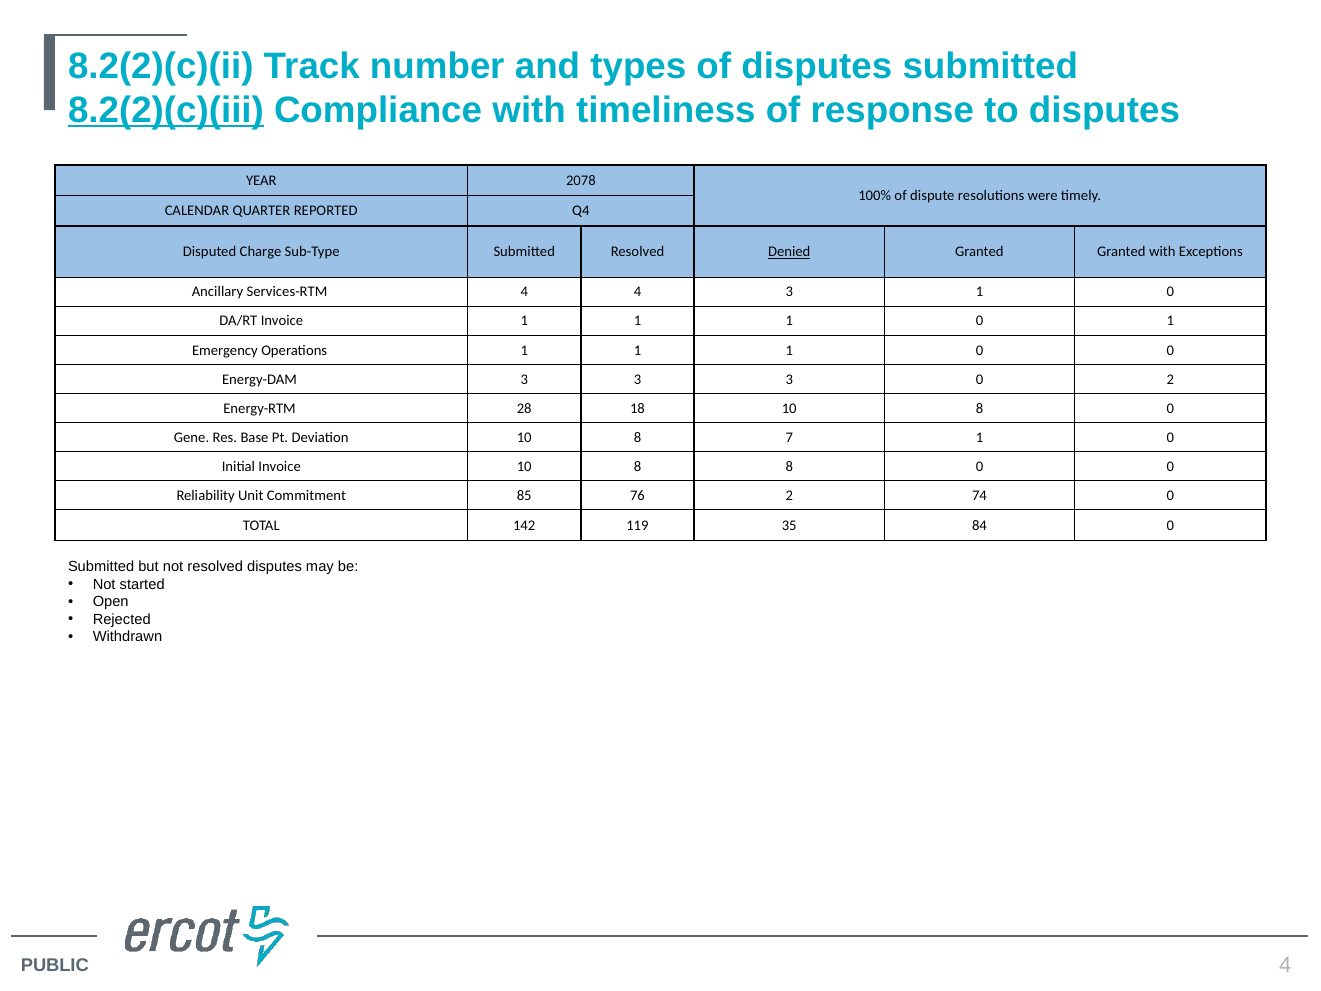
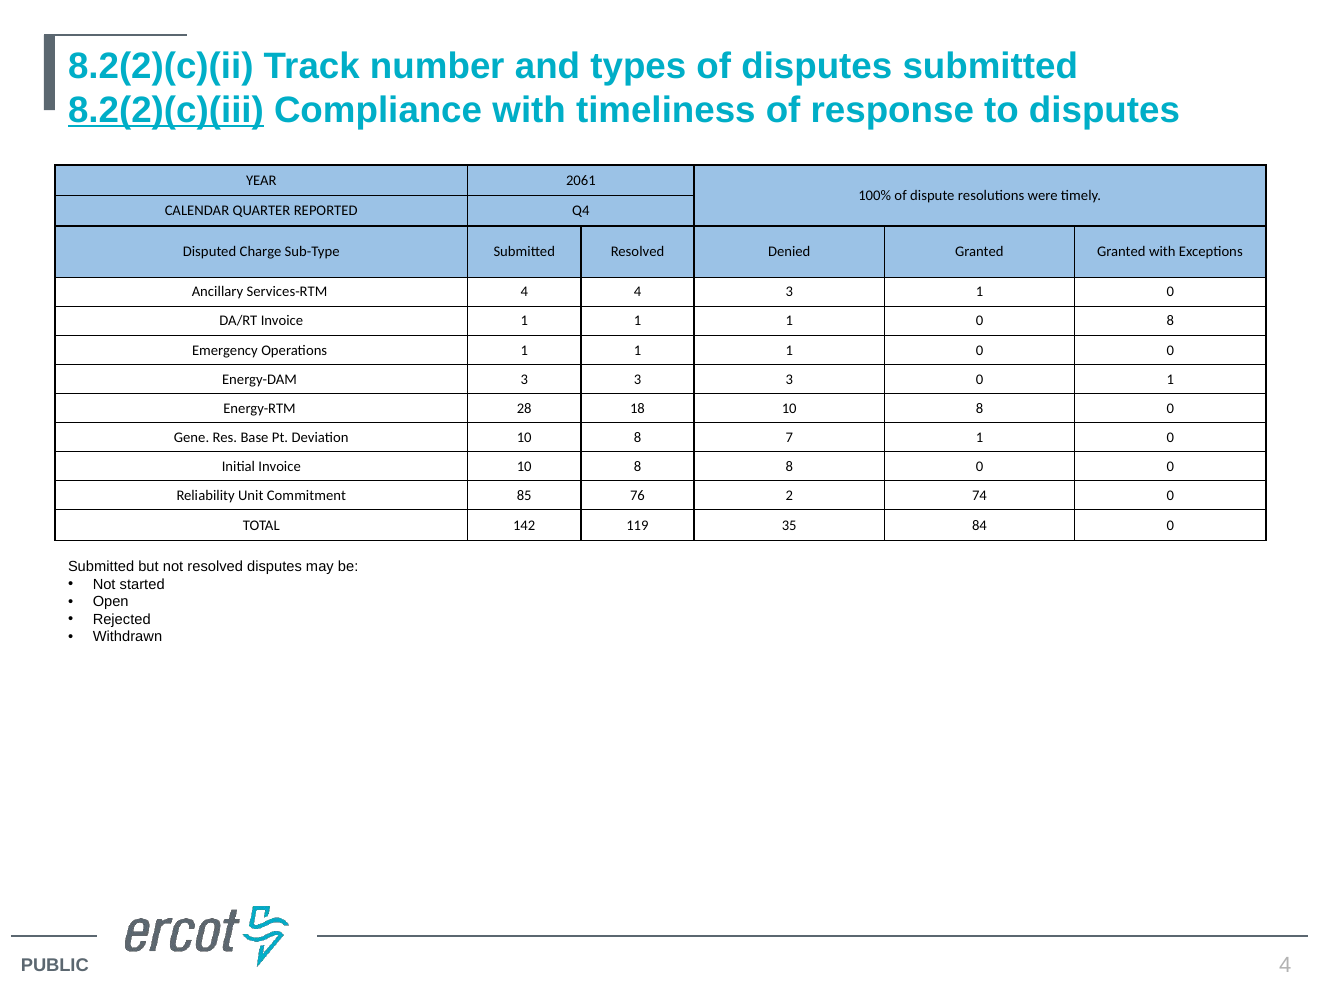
2078: 2078 -> 2061
Denied underline: present -> none
0 1: 1 -> 8
0 2: 2 -> 1
